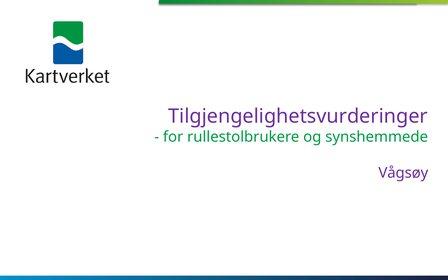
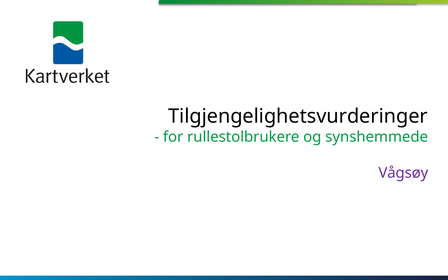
Tilgjengelighetsvurderinger colour: purple -> black
